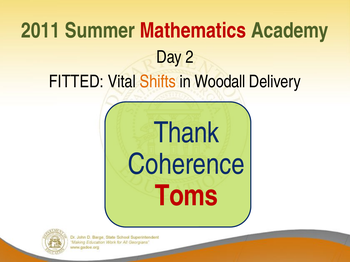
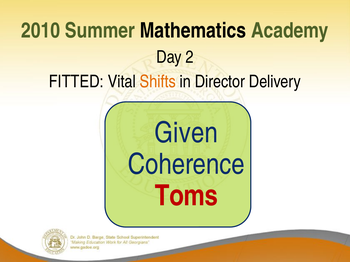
2011: 2011 -> 2010
Mathematics colour: red -> black
Woodall: Woodall -> Director
Thank: Thank -> Given
